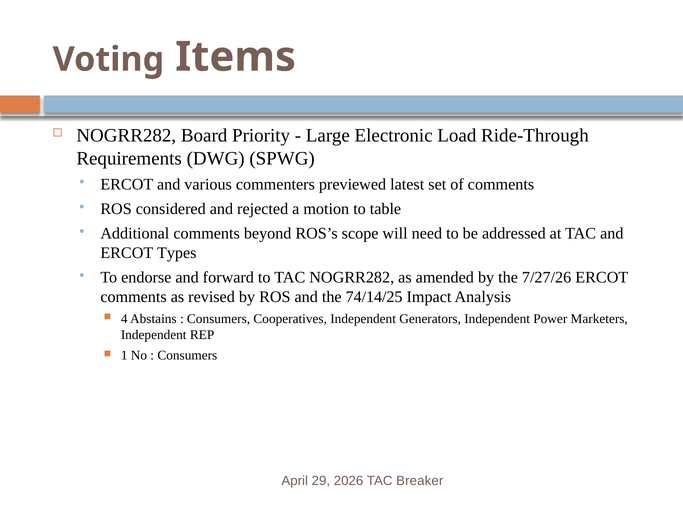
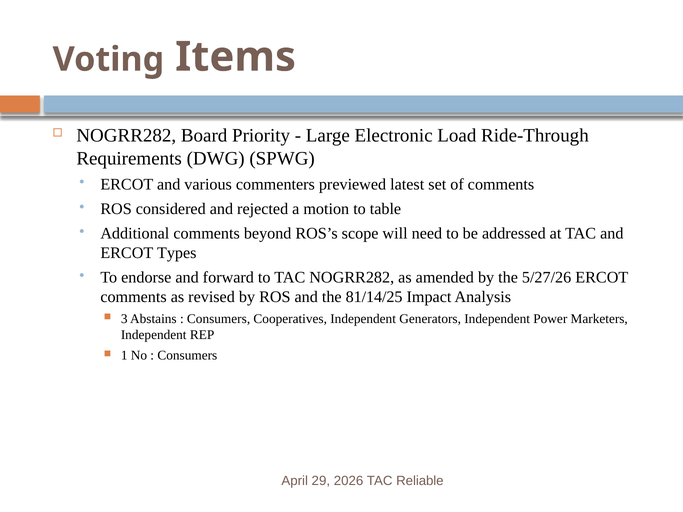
7/27/26: 7/27/26 -> 5/27/26
74/14/25: 74/14/25 -> 81/14/25
4: 4 -> 3
Breaker: Breaker -> Reliable
